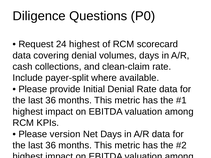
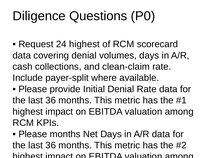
Please version: version -> months
